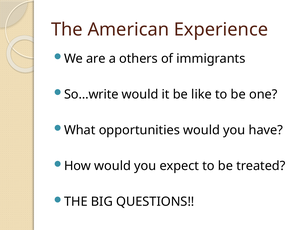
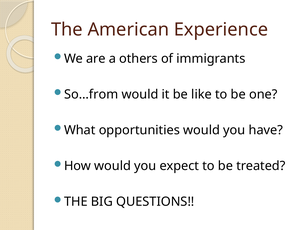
So…write: So…write -> So…from
